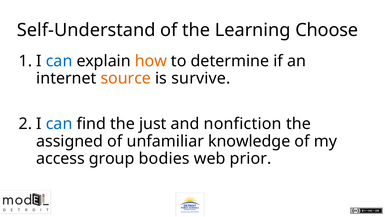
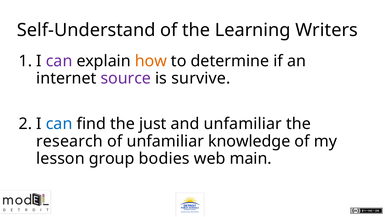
Choose: Choose -> Writers
can at (59, 61) colour: blue -> purple
source colour: orange -> purple
and nonfiction: nonfiction -> unfamiliar
assigned: assigned -> research
access: access -> lesson
prior: prior -> main
